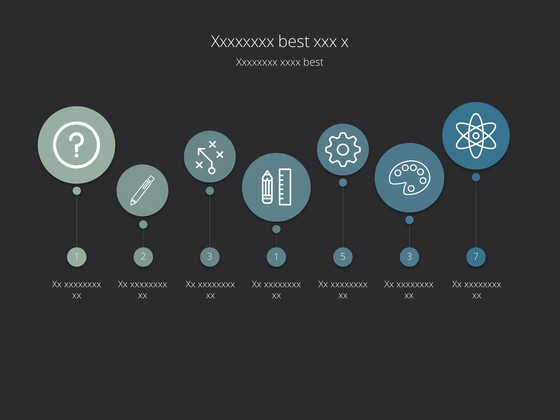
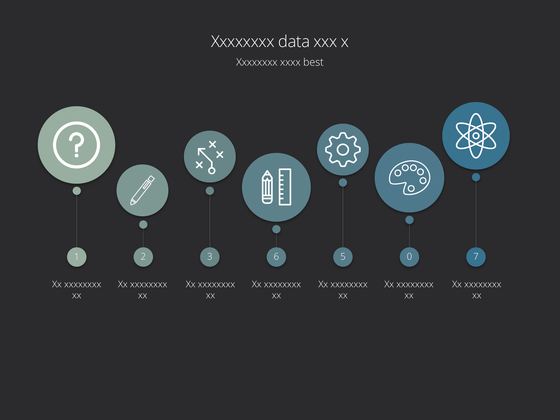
Xxxxxxxx best: best -> data
1 1: 1 -> 6
5 3: 3 -> 0
